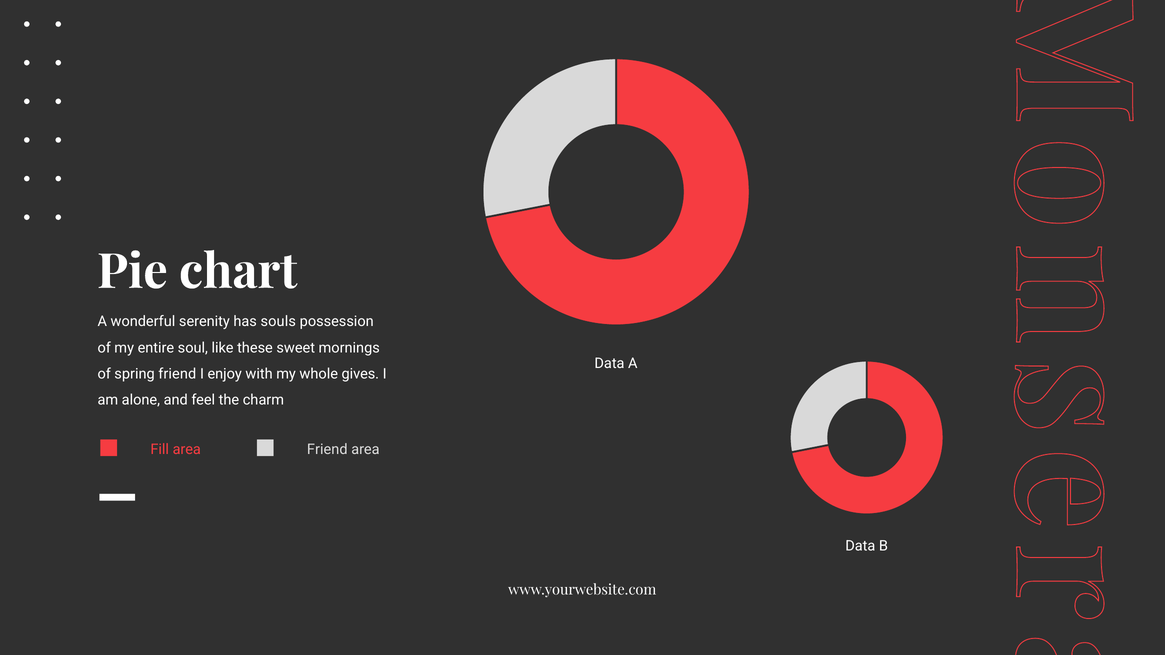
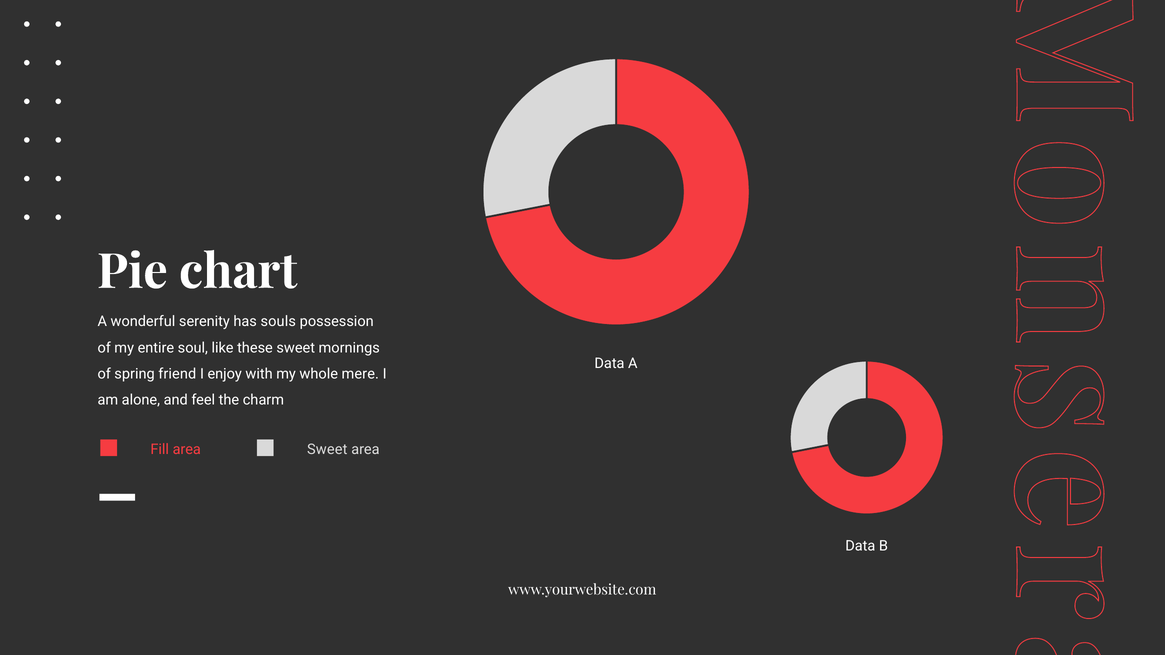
gives: gives -> mere
area Friend: Friend -> Sweet
